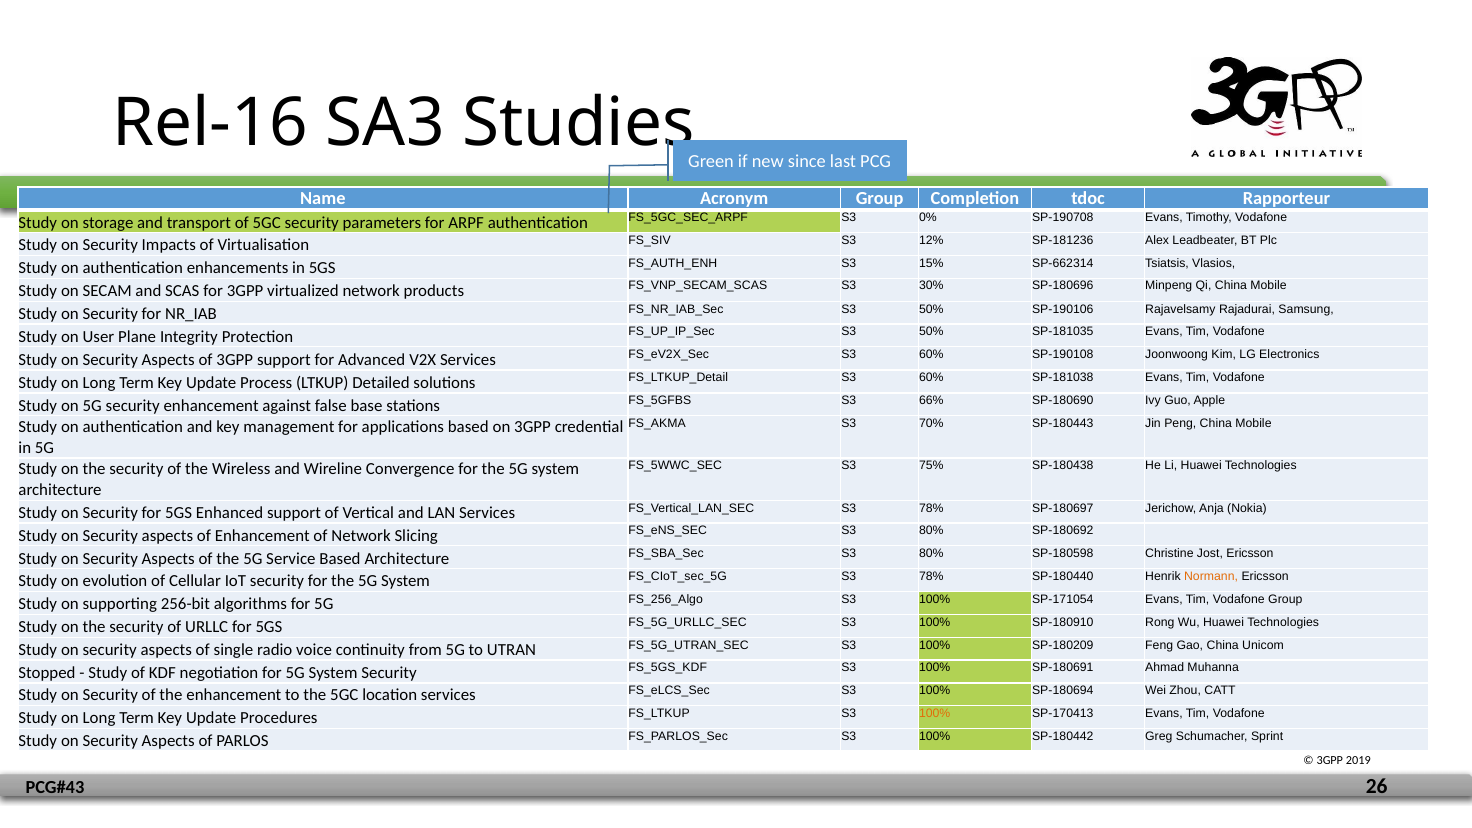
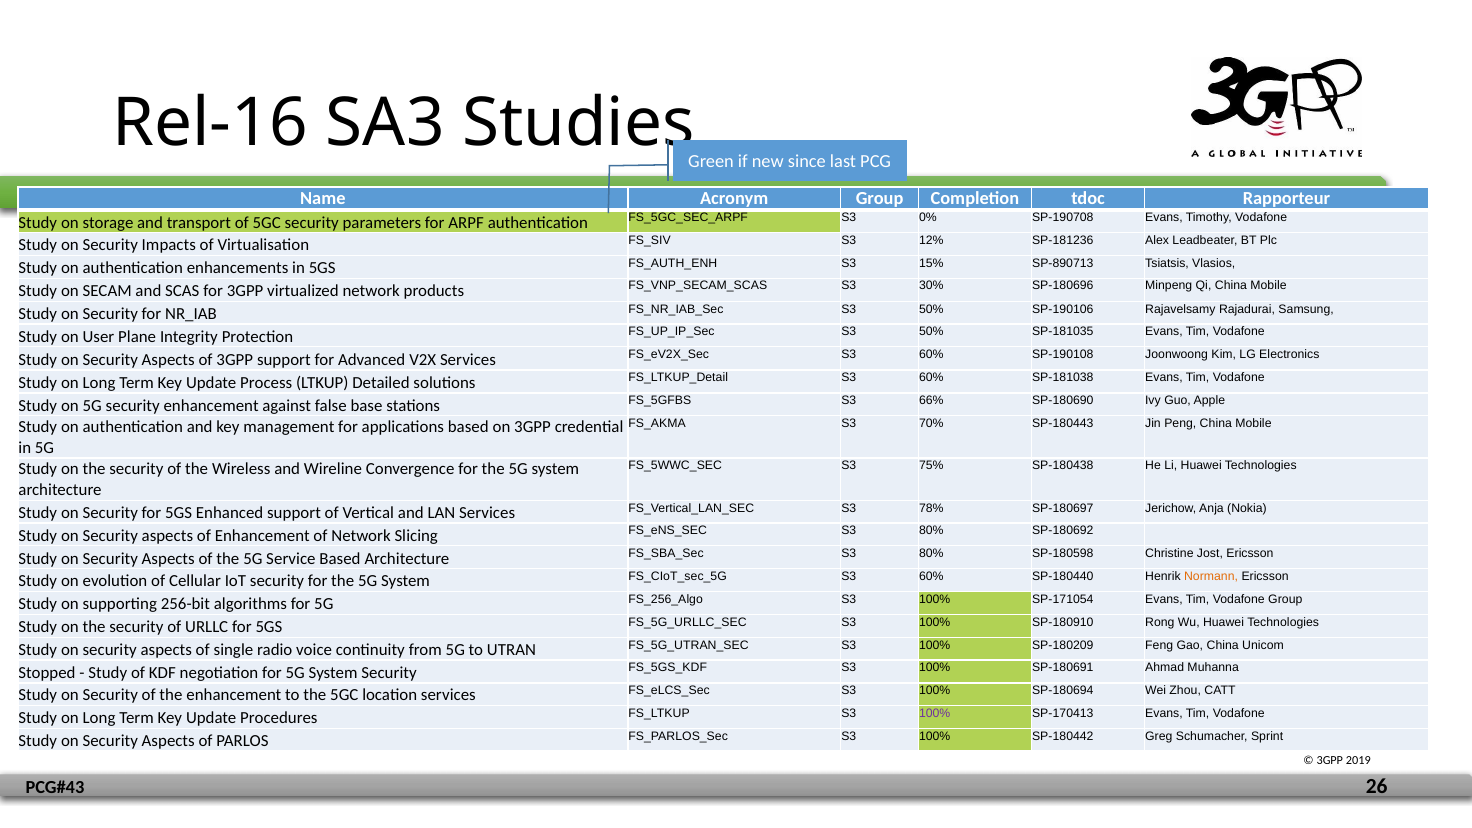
SP-662314: SP-662314 -> SP-890713
78% at (931, 577): 78% -> 60%
100% at (935, 713) colour: orange -> purple
